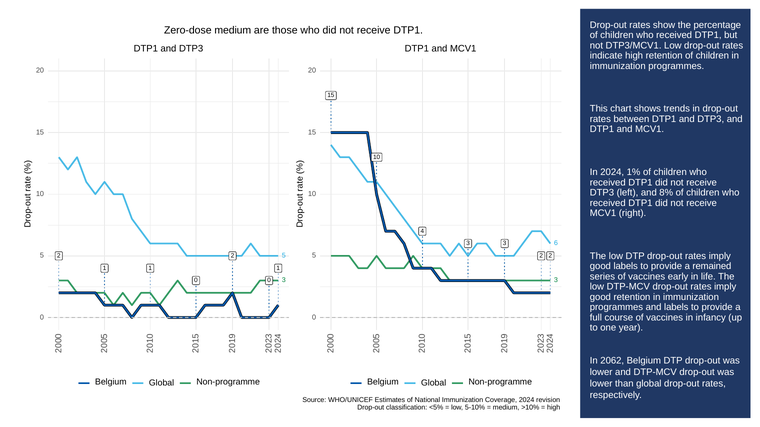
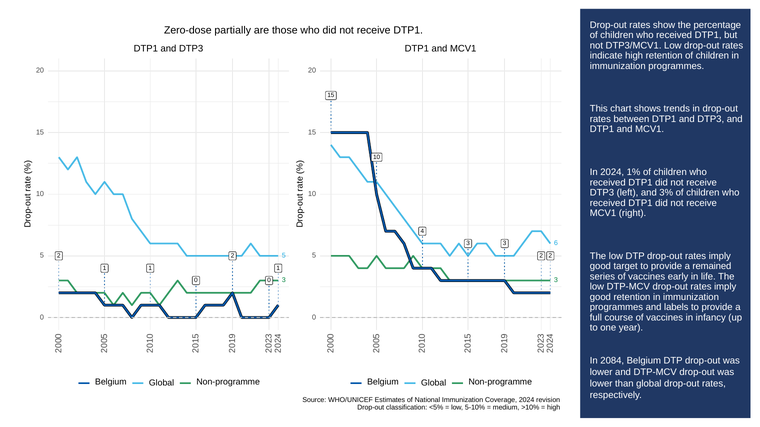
Zero-dose medium: medium -> partially
8%: 8% -> 3%
good labels: labels -> target
2062: 2062 -> 2084
